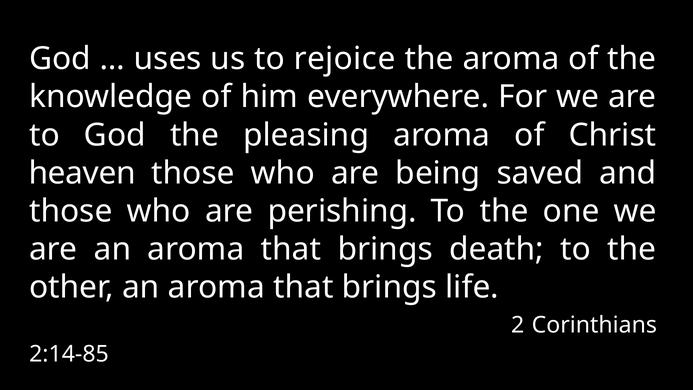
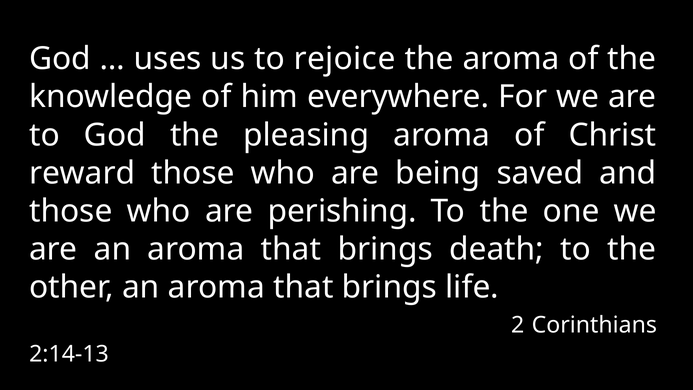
heaven: heaven -> reward
2:14-85: 2:14-85 -> 2:14-13
